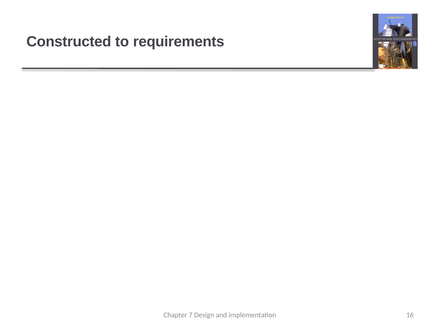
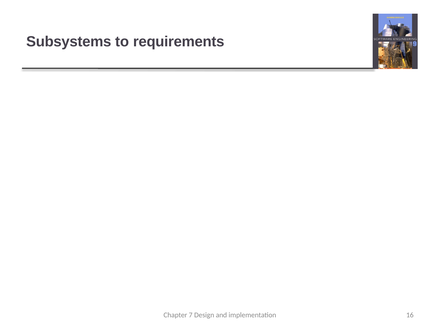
Constructed: Constructed -> Subsystems
